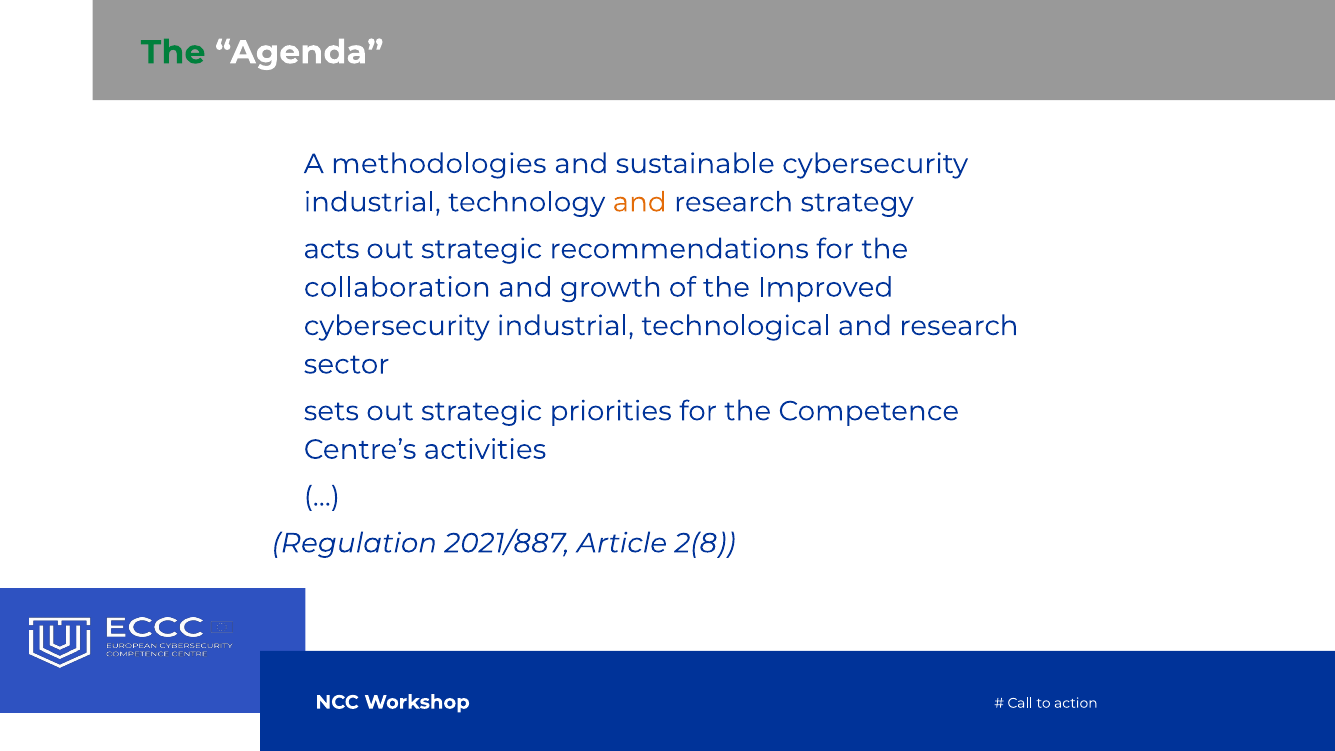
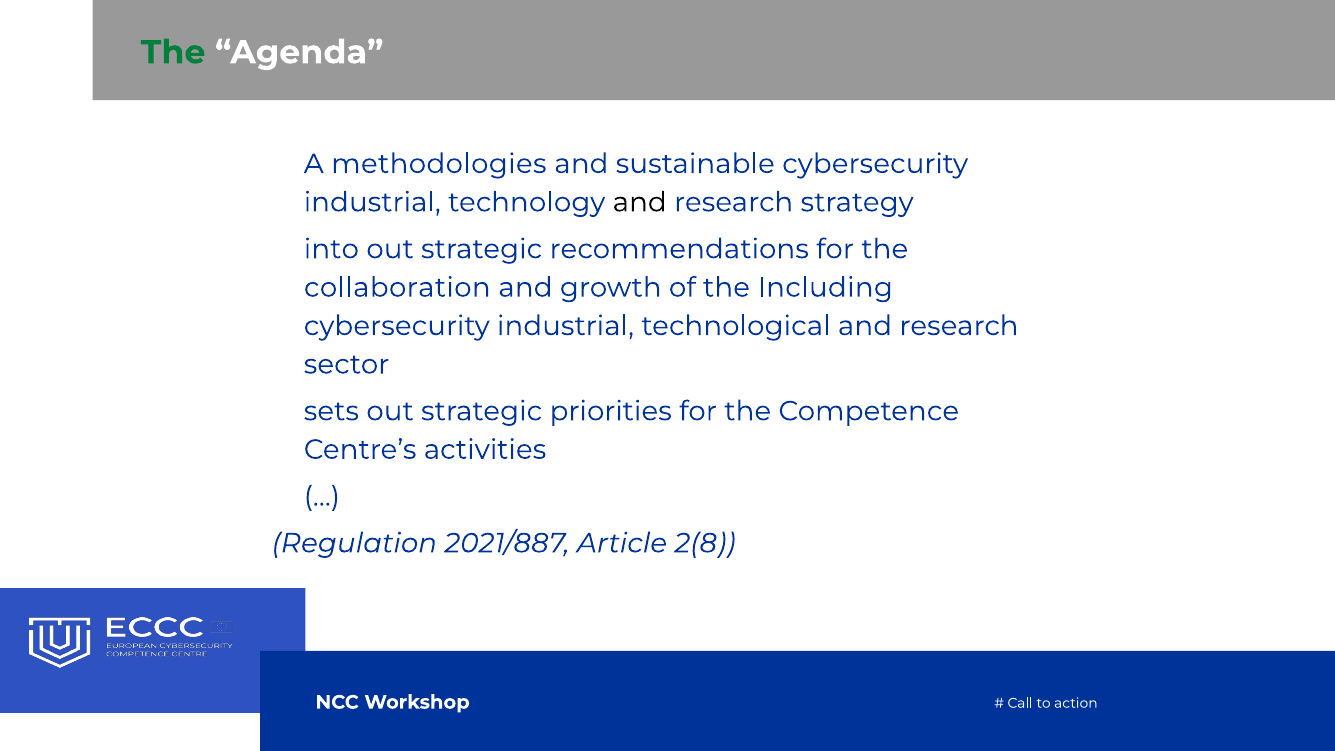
and at (640, 202) colour: orange -> black
acts: acts -> into
Improved: Improved -> Including
